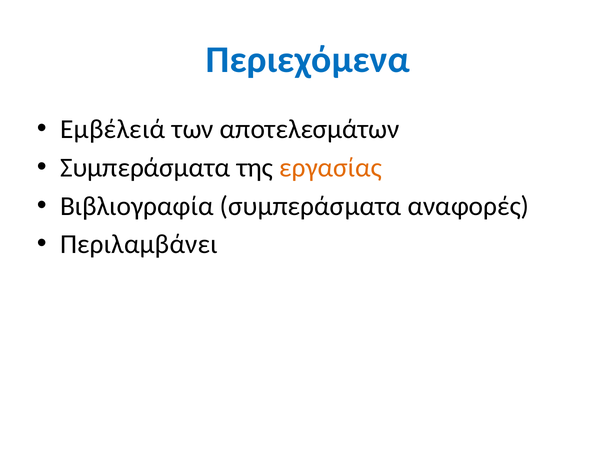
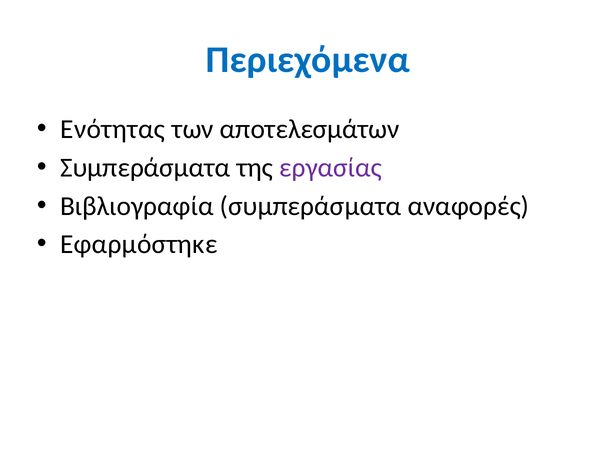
Εμβέλειά: Εμβέλειά -> Ενότητας
εργασίας colour: orange -> purple
Περιλαμβάνει: Περιλαμβάνει -> Εφαρμόστηκε
